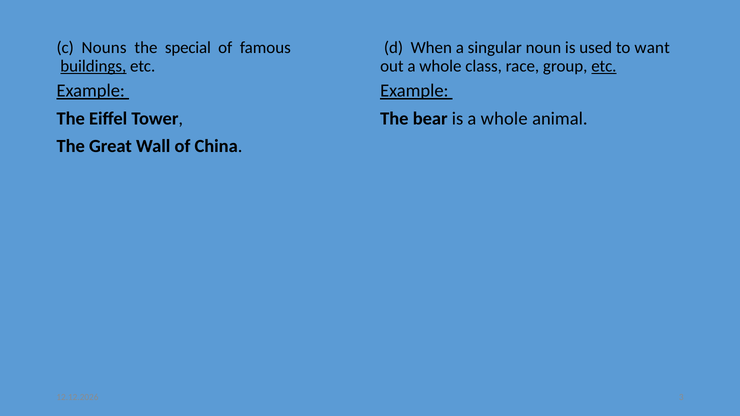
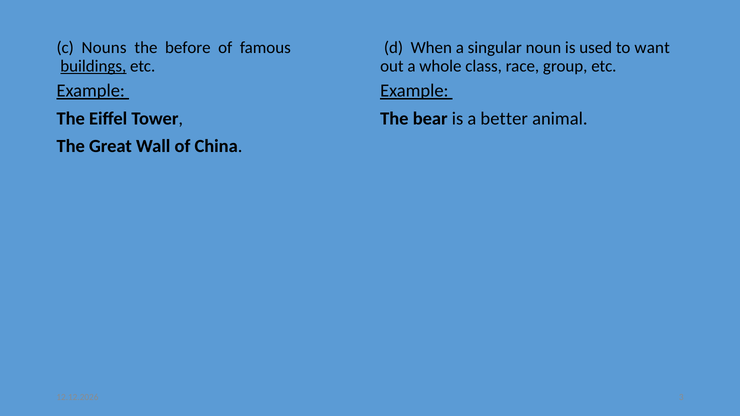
special: special -> before
etc at (604, 66) underline: present -> none
is a whole: whole -> better
